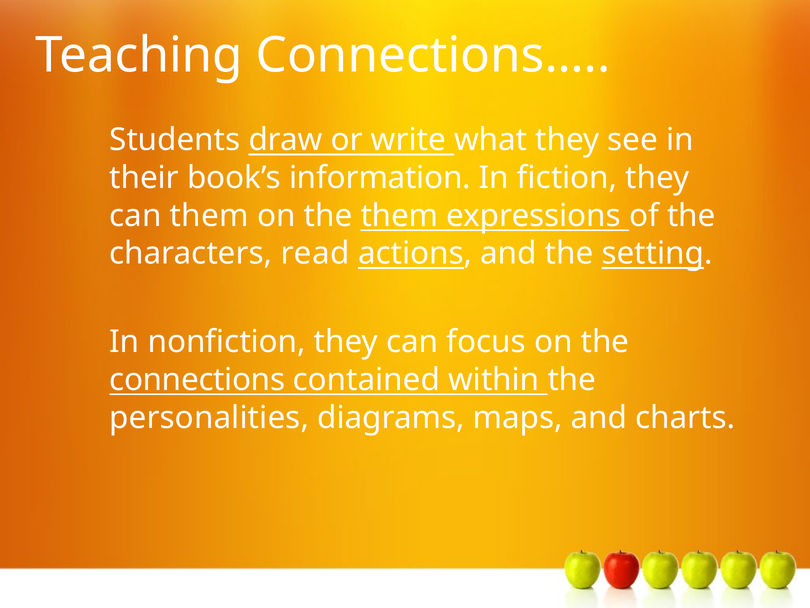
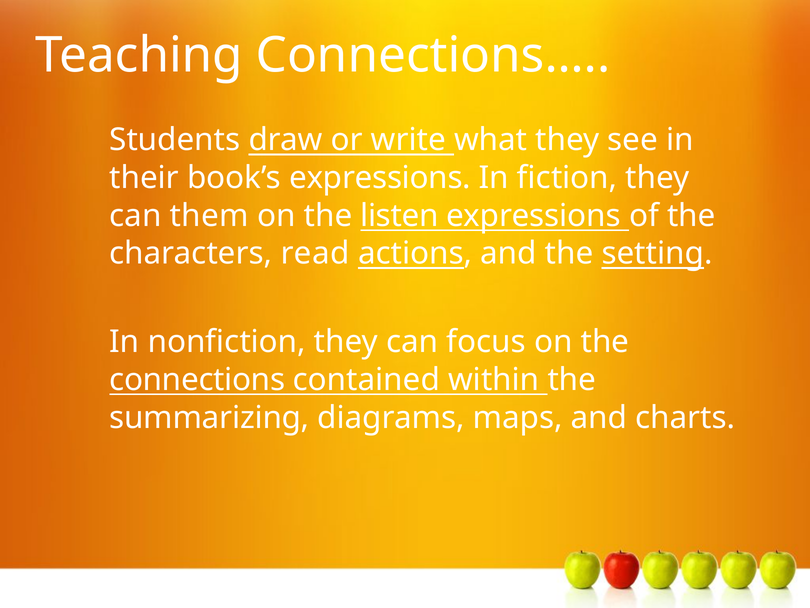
book’s information: information -> expressions
the them: them -> listen
personalities: personalities -> summarizing
